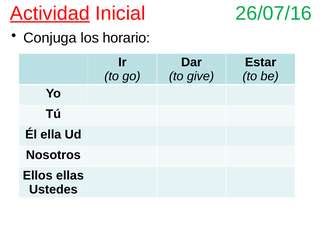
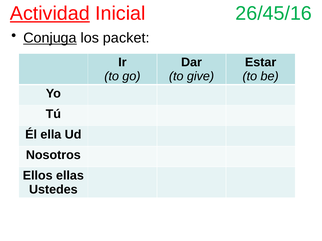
26/07/16: 26/07/16 -> 26/45/16
Conjuga underline: none -> present
horario: horario -> packet
